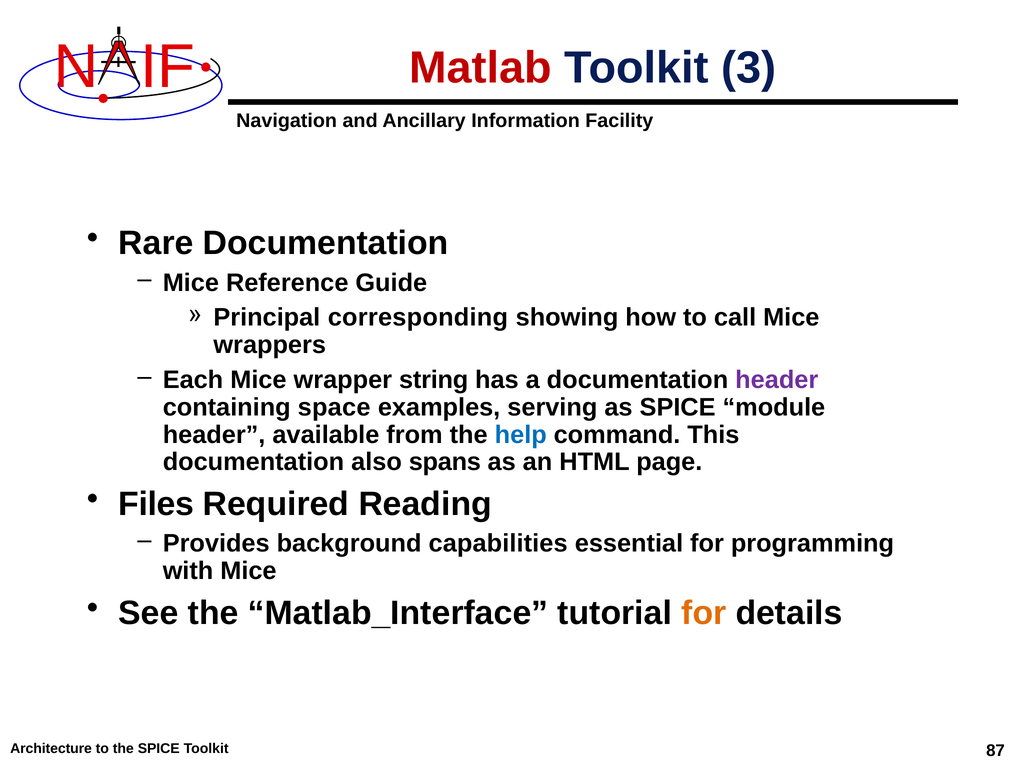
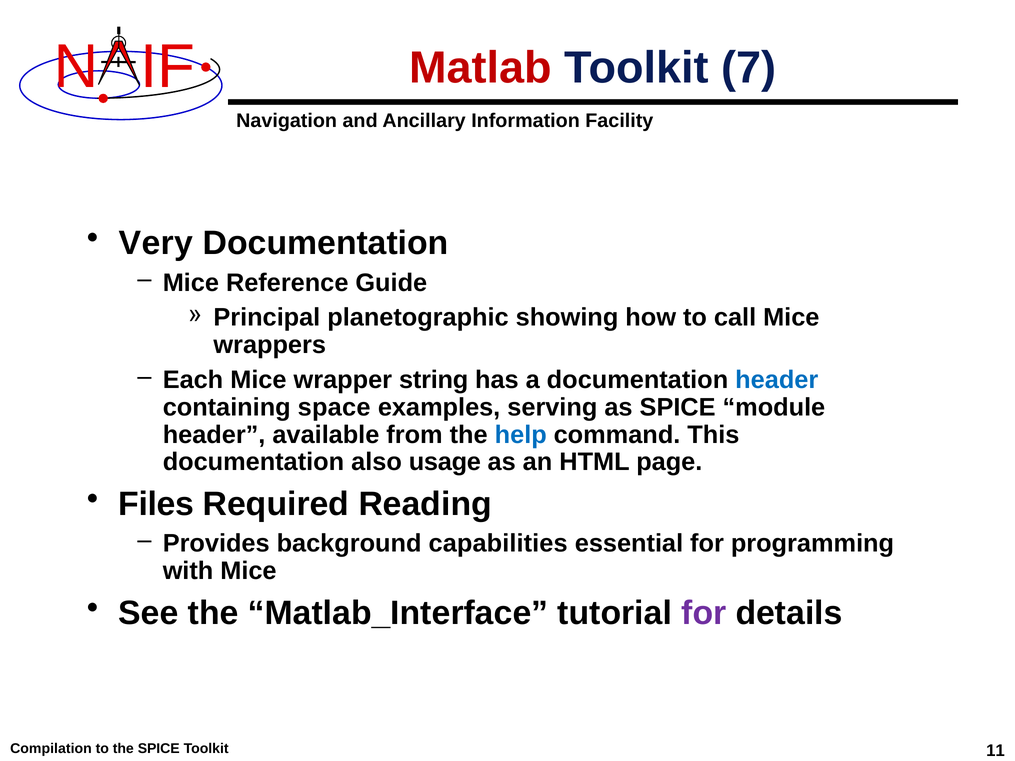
3: 3 -> 7
Rare: Rare -> Very
corresponding: corresponding -> planetographic
header at (777, 380) colour: purple -> blue
spans: spans -> usage
for at (704, 613) colour: orange -> purple
Architecture: Architecture -> Compilation
87: 87 -> 11
